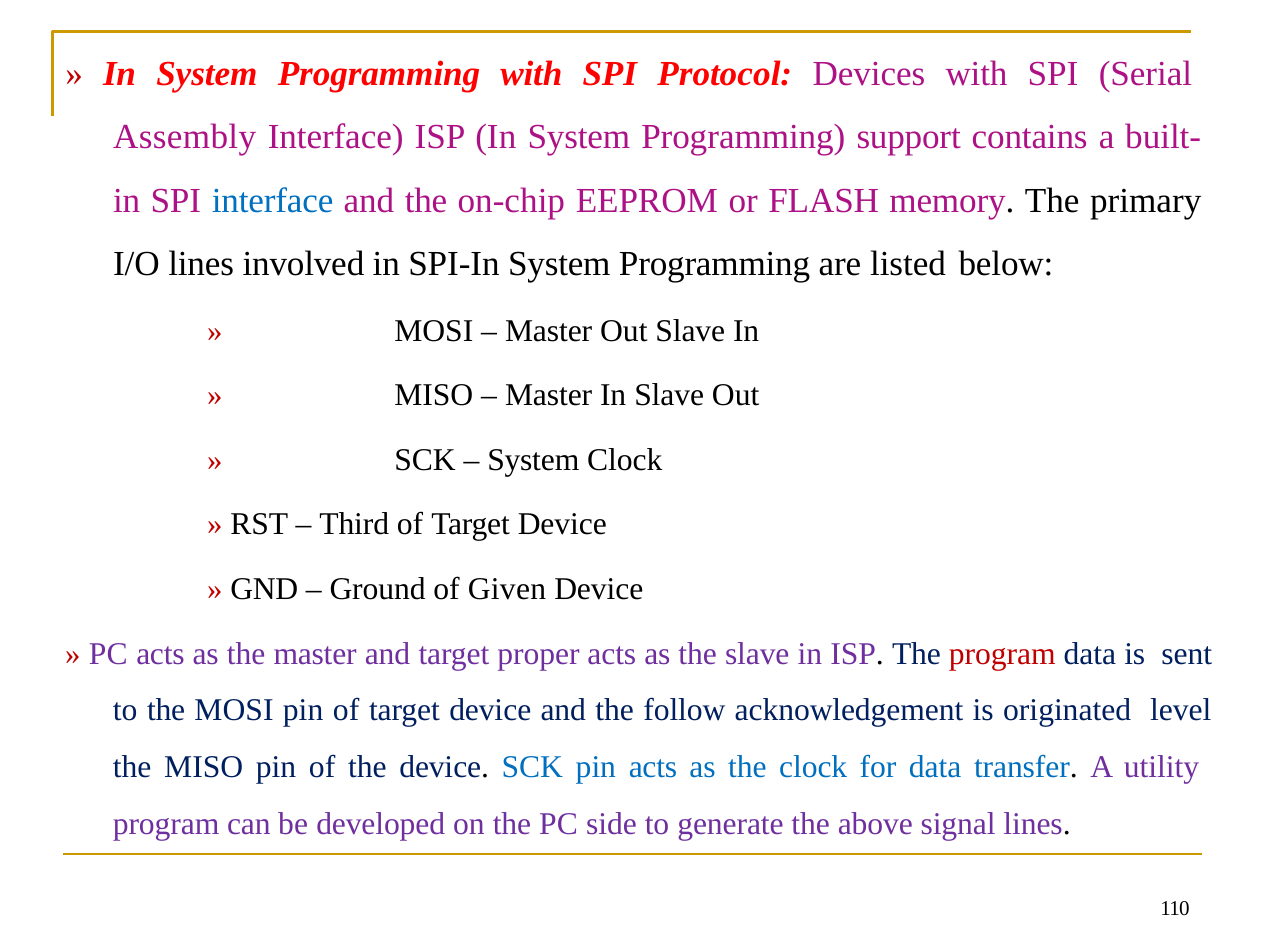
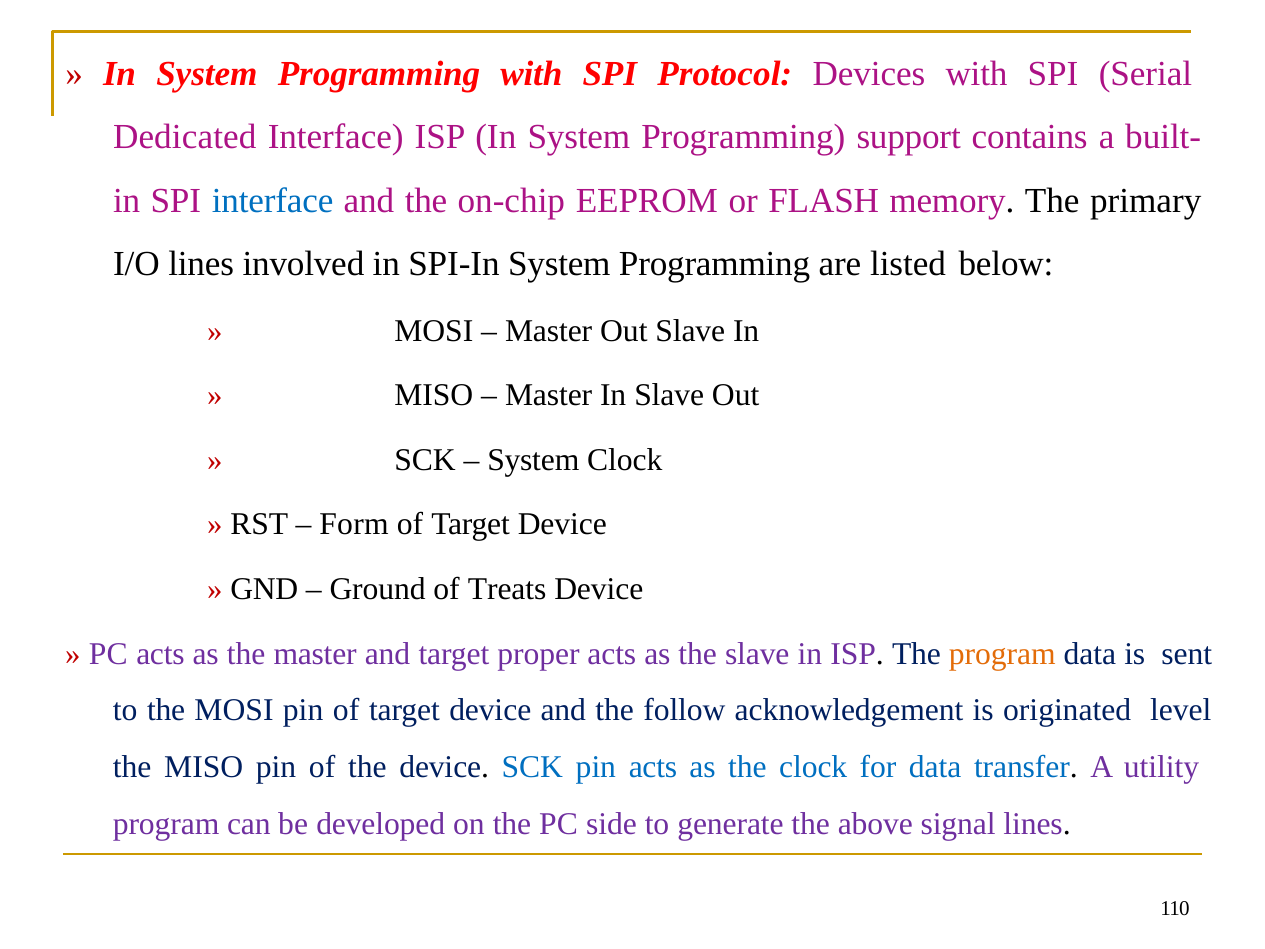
Assembly: Assembly -> Dedicated
Third: Third -> Form
Given: Given -> Treats
program at (1002, 653) colour: red -> orange
